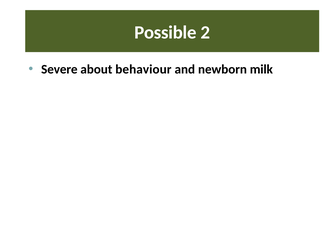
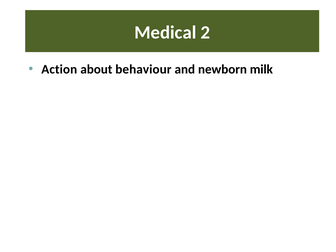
Possible: Possible -> Medical
Severe: Severe -> Action
